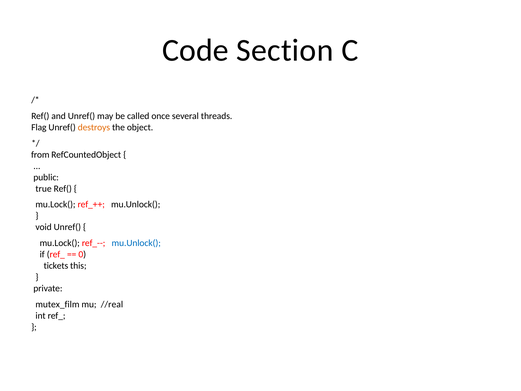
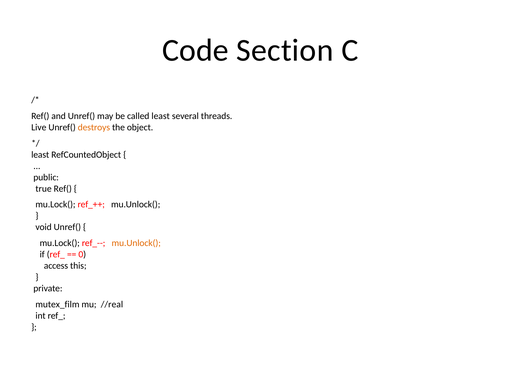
called once: once -> least
Flag: Flag -> Live
from at (40, 155): from -> least
mu.Unlock( at (136, 243) colour: blue -> orange
tickets: tickets -> access
